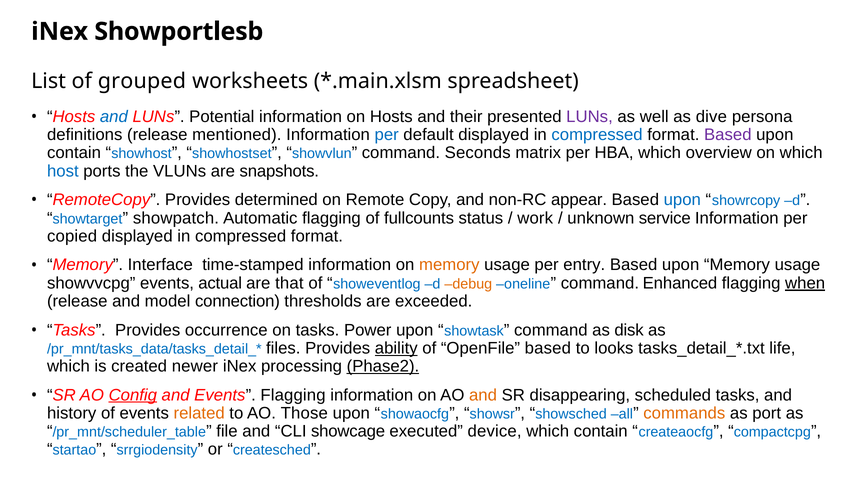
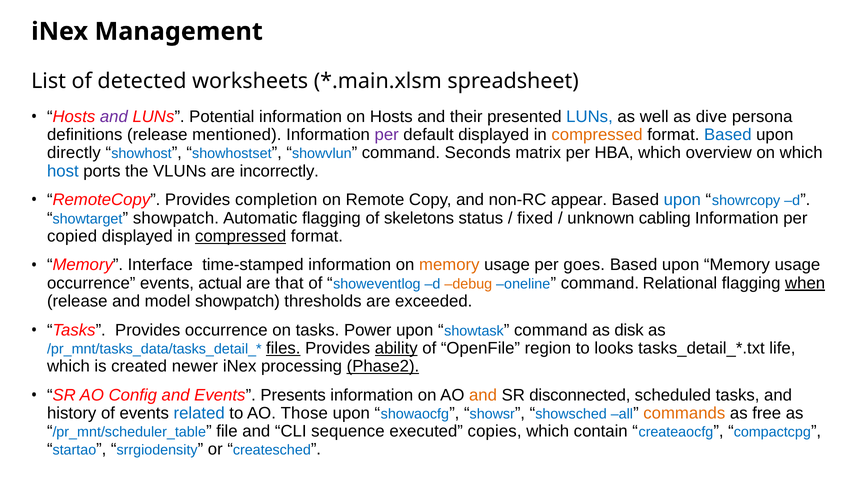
Showportlesb: Showportlesb -> Management
grouped: grouped -> detected
and at (114, 117) colour: blue -> purple
LUNs at (589, 117) colour: purple -> blue
per at (387, 135) colour: blue -> purple
compressed at (597, 135) colour: blue -> orange
Based at (728, 135) colour: purple -> blue
contain at (74, 153): contain -> directly
snapshots: snapshots -> incorrectly
determined: determined -> completion
fullcounts: fullcounts -> skeletons
work: work -> fixed
service: service -> cabling
compressed at (241, 236) underline: none -> present
entry: entry -> goes
showvvcpg at (91, 283): showvvcpg -> occurrence
Enhanced: Enhanced -> Relational
model connection: connection -> showpatch
files underline: none -> present
OpenFile based: based -> region
Config underline: present -> none
Events Flagging: Flagging -> Presents
disappearing: disappearing -> disconnected
related colour: orange -> blue
port: port -> free
showcage: showcage -> sequence
device: device -> copies
